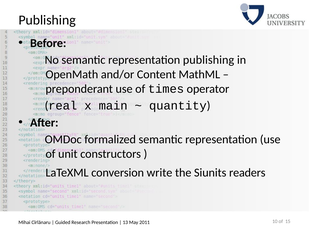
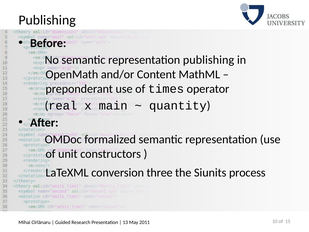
write: write -> three
readers: readers -> process
